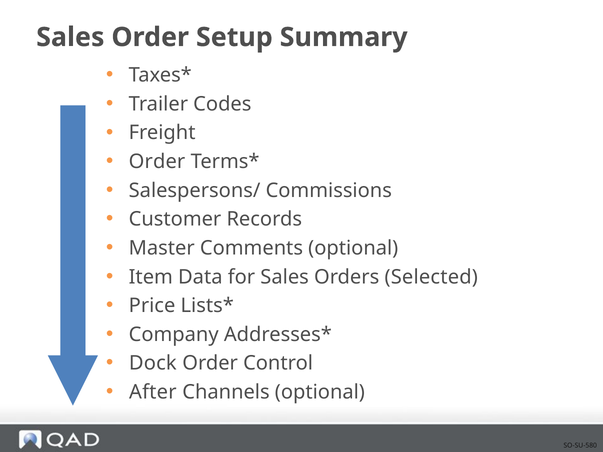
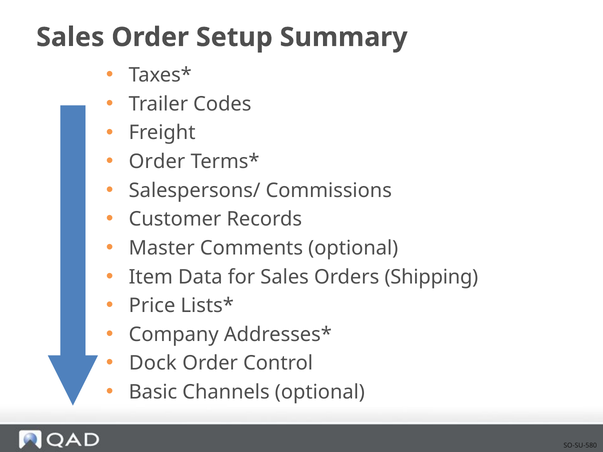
Selected: Selected -> Shipping
After: After -> Basic
